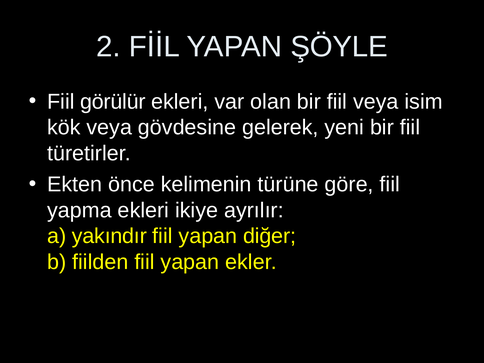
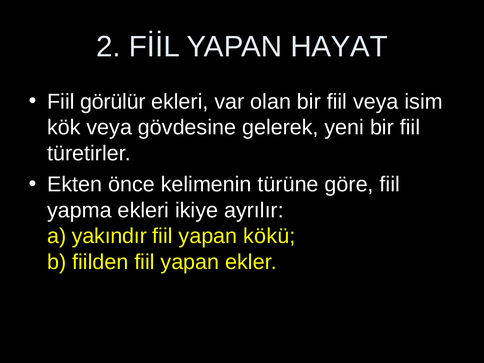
ŞÖYLE: ŞÖYLE -> HAYAT
diğer: diğer -> kökü
